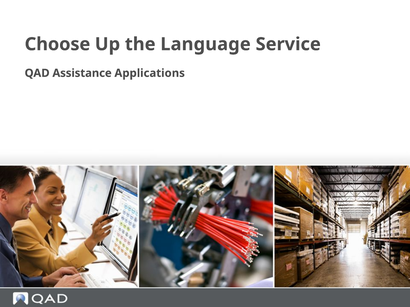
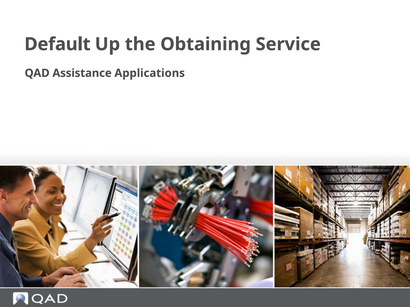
Choose: Choose -> Default
Language: Language -> Obtaining
